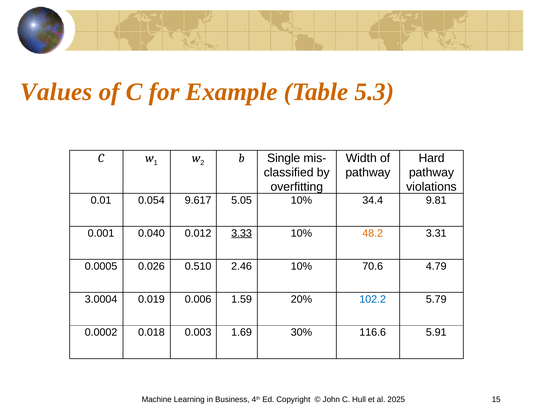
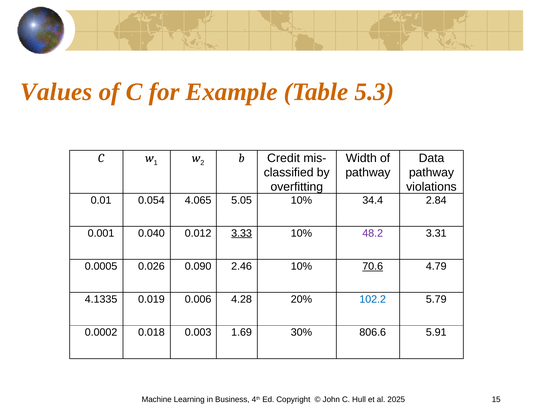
Hard: Hard -> Data
Single: Single -> Credit
9.617: 9.617 -> 4.065
9.81: 9.81 -> 2.84
48.2 colour: orange -> purple
0.510: 0.510 -> 0.090
70.6 underline: none -> present
3.0004: 3.0004 -> 4.1335
1.59: 1.59 -> 4.28
116.6: 116.6 -> 806.6
